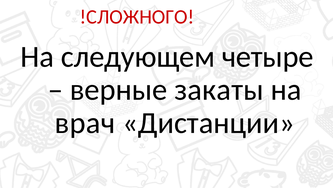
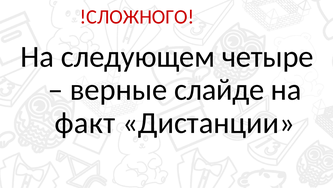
закаты: закаты -> слайде
врач: врач -> факт
